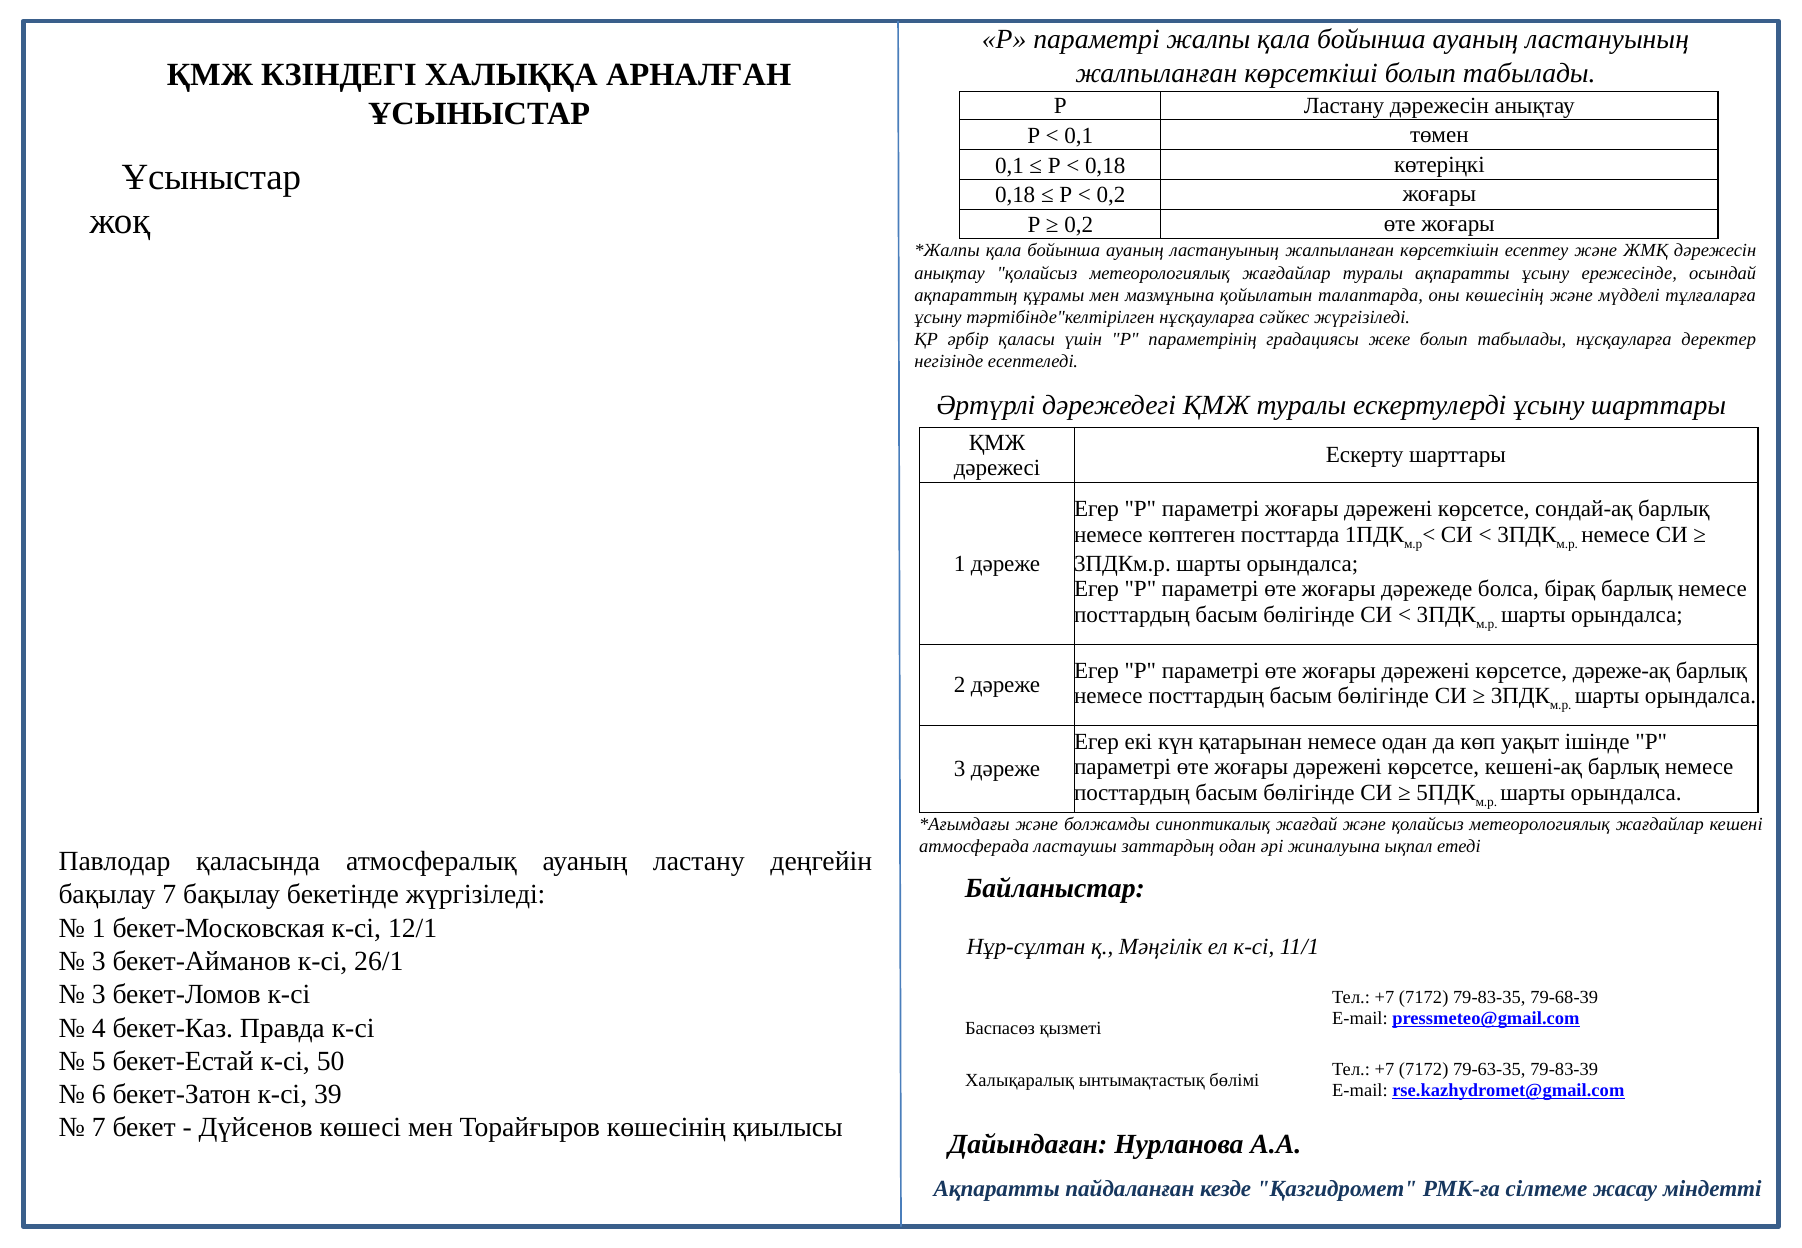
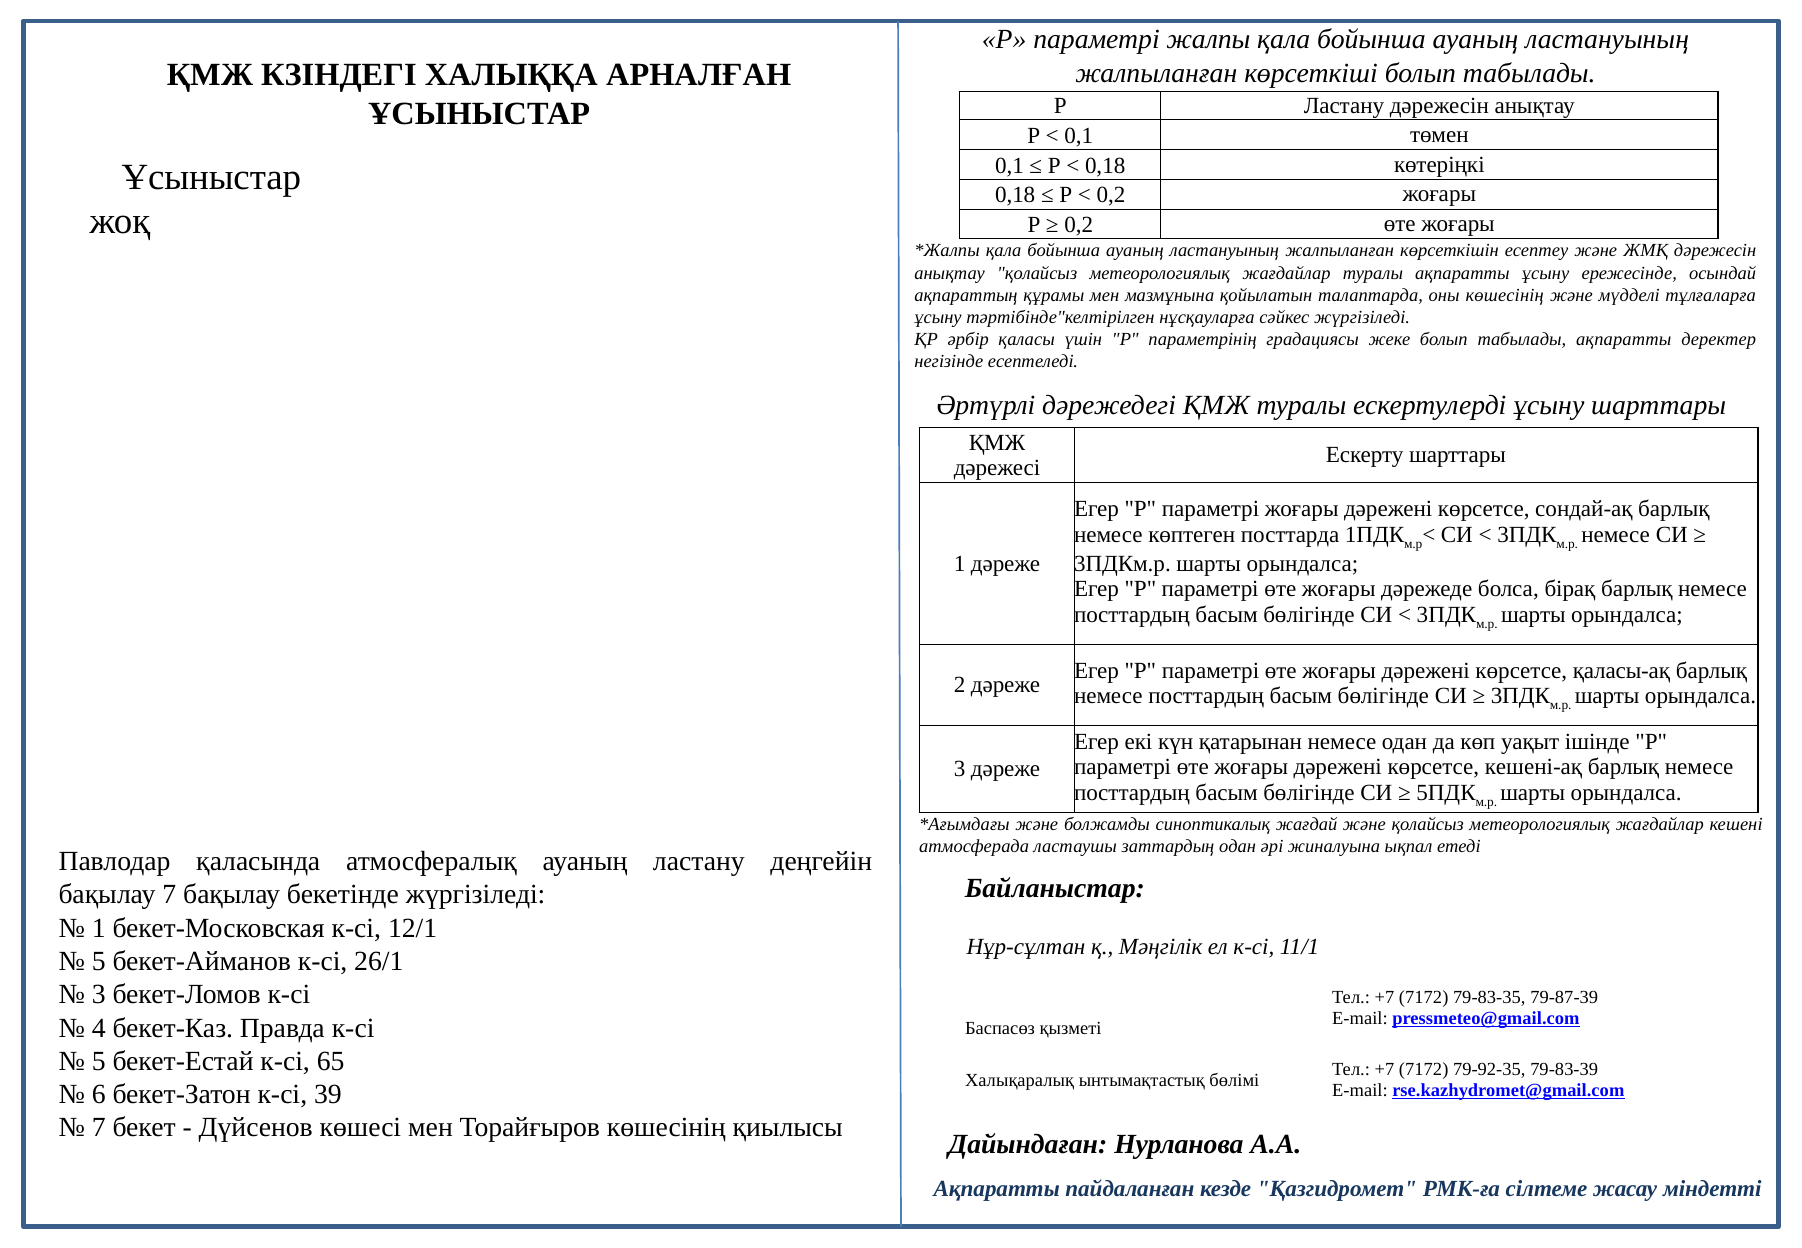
табылады нұсқауларға: нұсқауларға -> ақпаратты
дәреже-ақ: дәреже-ақ -> қаласы-ақ
3 at (99, 961): 3 -> 5
79-68-39: 79-68-39 -> 79-87-39
50: 50 -> 65
79-63-35: 79-63-35 -> 79-92-35
